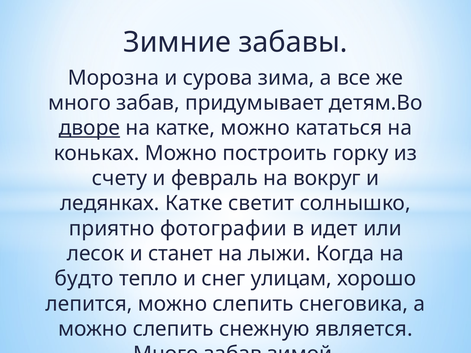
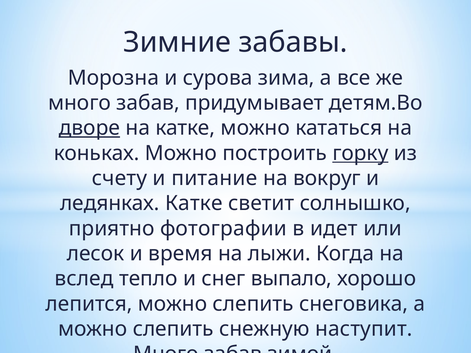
горку underline: none -> present
февраль: февраль -> питание
станет: станет -> время
будто: будто -> вслед
улицам: улицам -> выпало
является: является -> наступит
